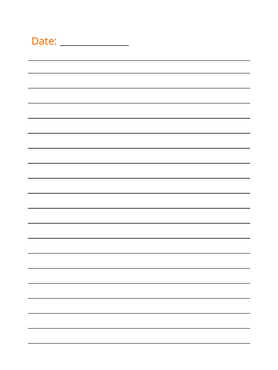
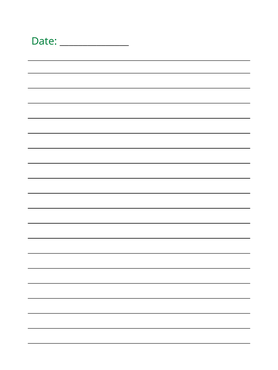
Date colour: orange -> green
